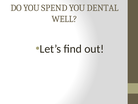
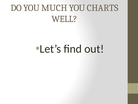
SPEND: SPEND -> MUCH
DENTAL: DENTAL -> CHARTS
